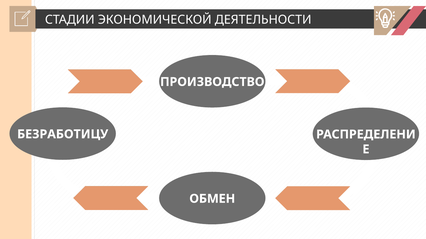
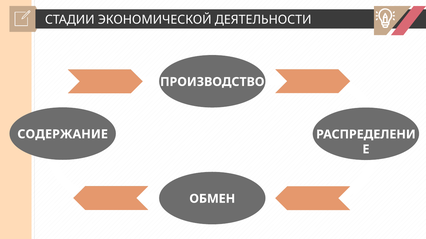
БЕЗРАБОТИЦУ: БЕЗРАБОТИЦУ -> СОДЕРЖАНИЕ
